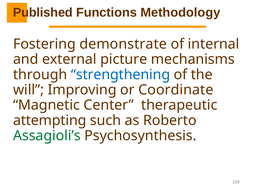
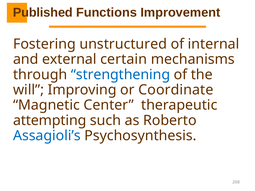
Methodology: Methodology -> Improvement
demonstrate: demonstrate -> unstructured
picture: picture -> certain
Assagioli’s colour: green -> blue
